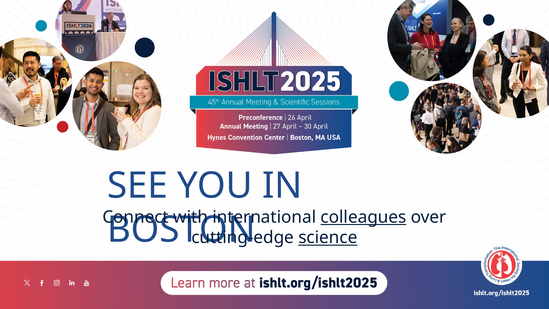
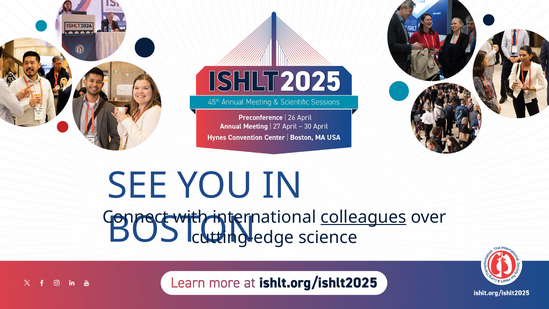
science underline: present -> none
